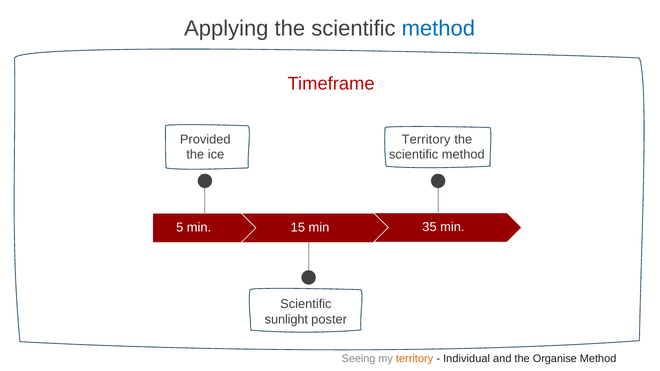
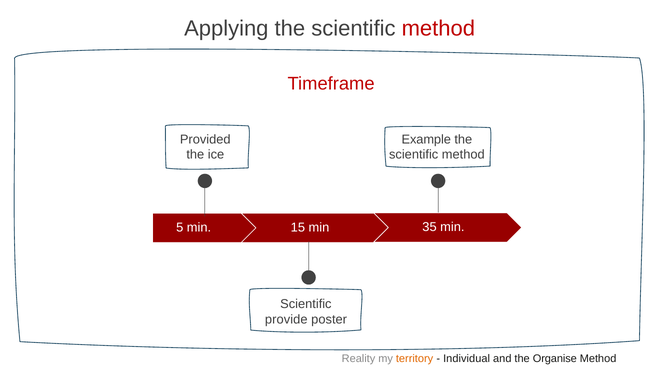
method at (438, 28) colour: blue -> red
Territory at (426, 139): Territory -> Example
sunlight: sunlight -> provide
Seeing: Seeing -> Reality
